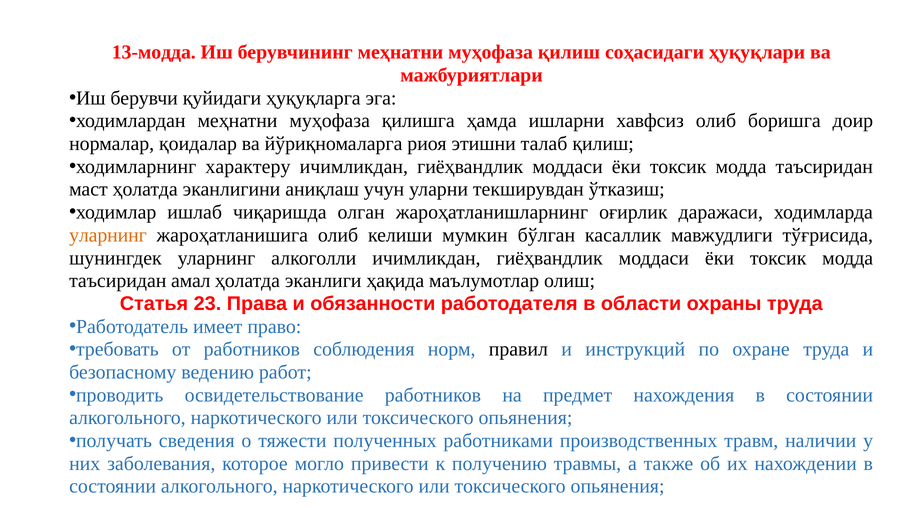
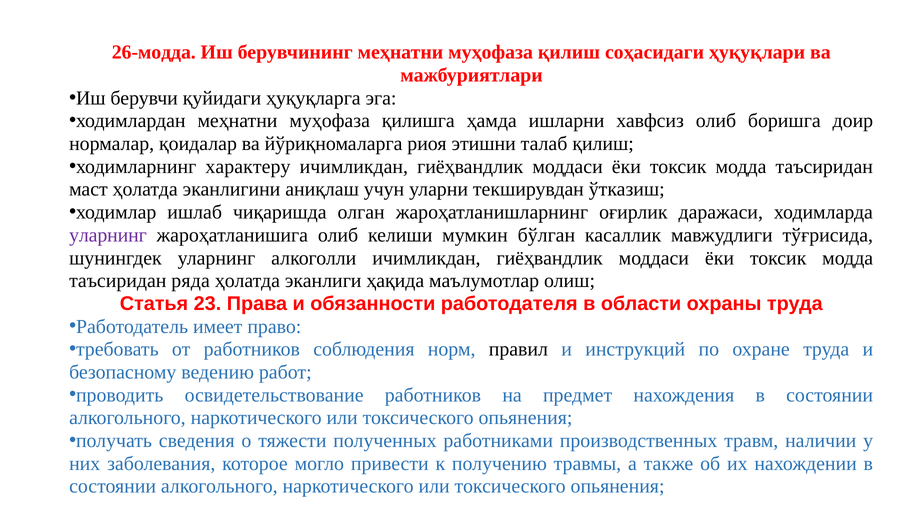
13-модда: 13-модда -> 26-модда
уларнинг at (108, 235) colour: orange -> purple
амал: амал -> ряда
